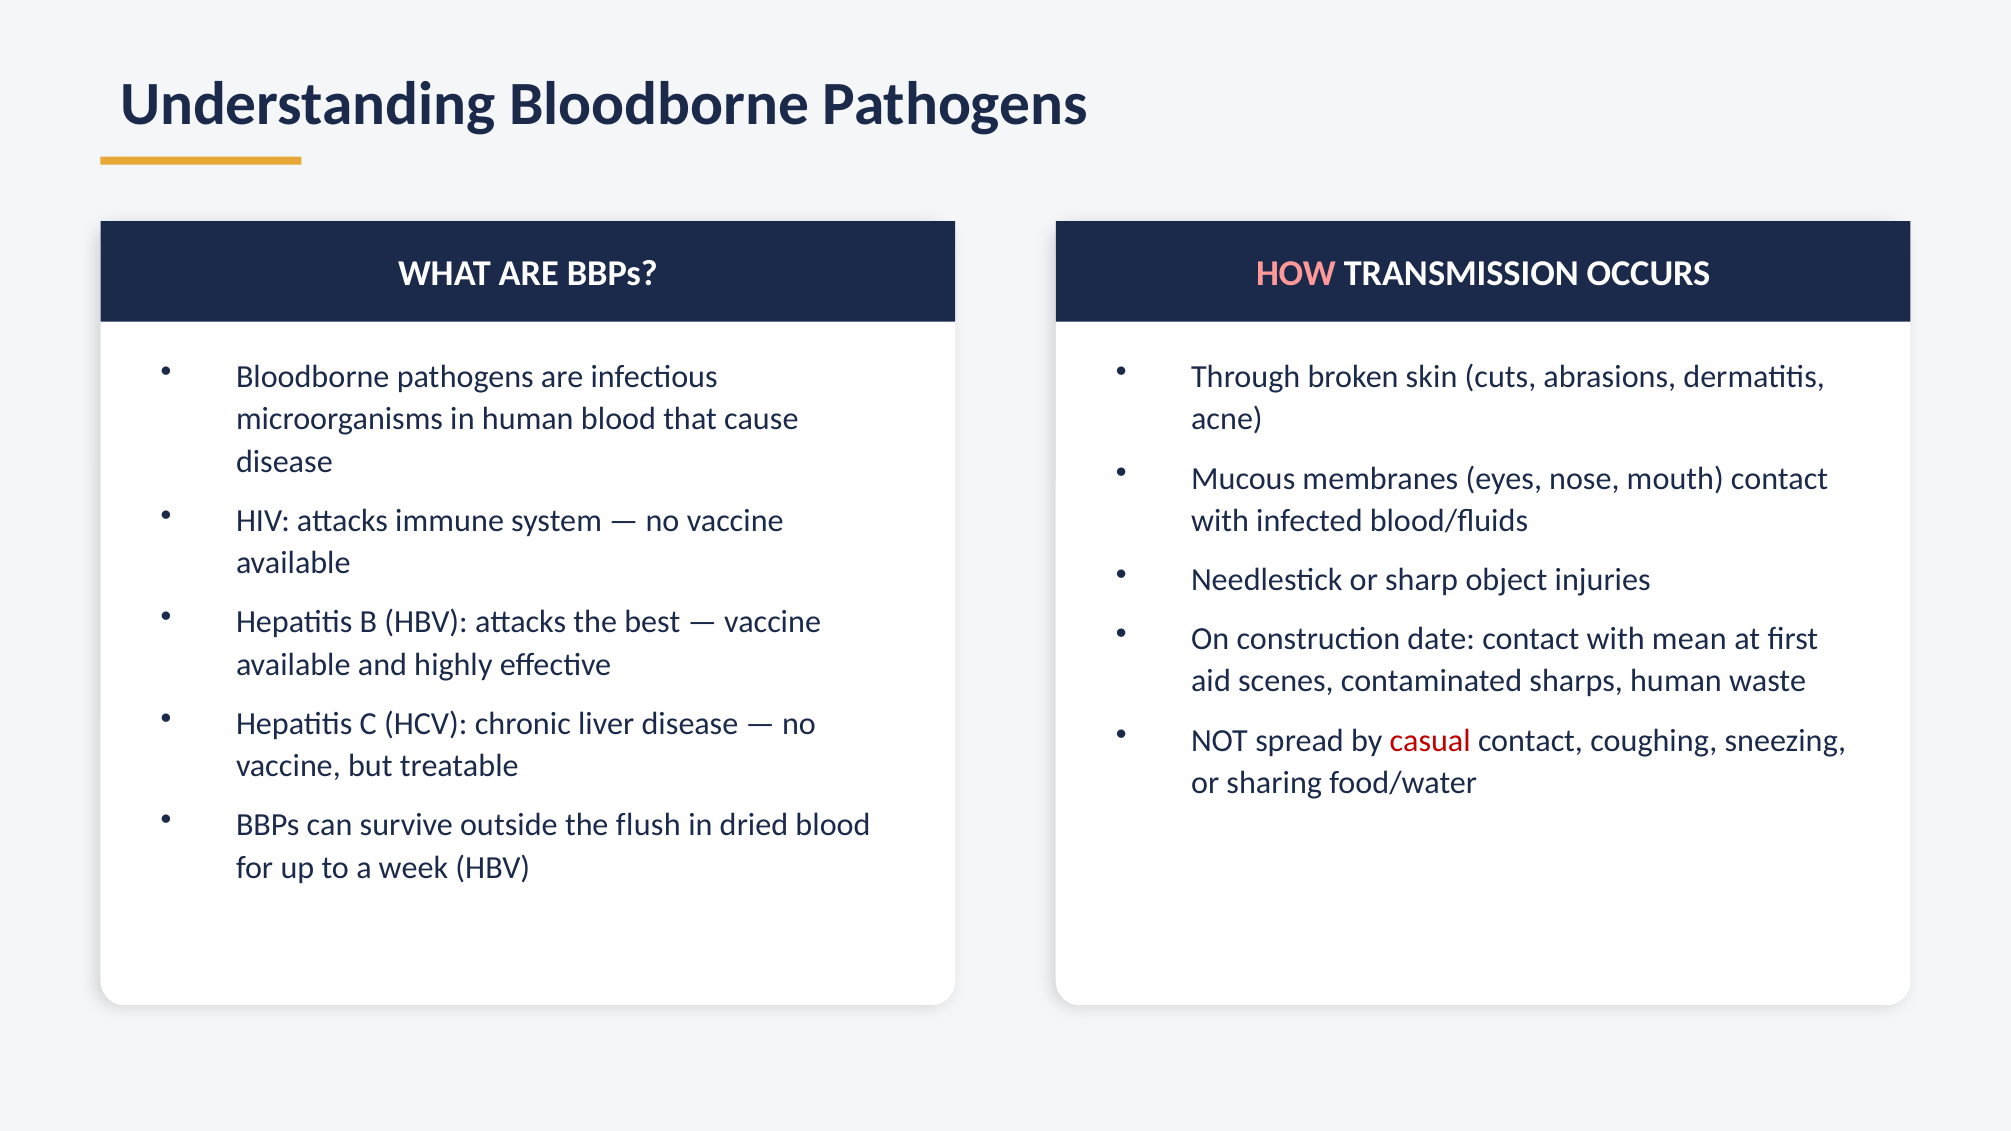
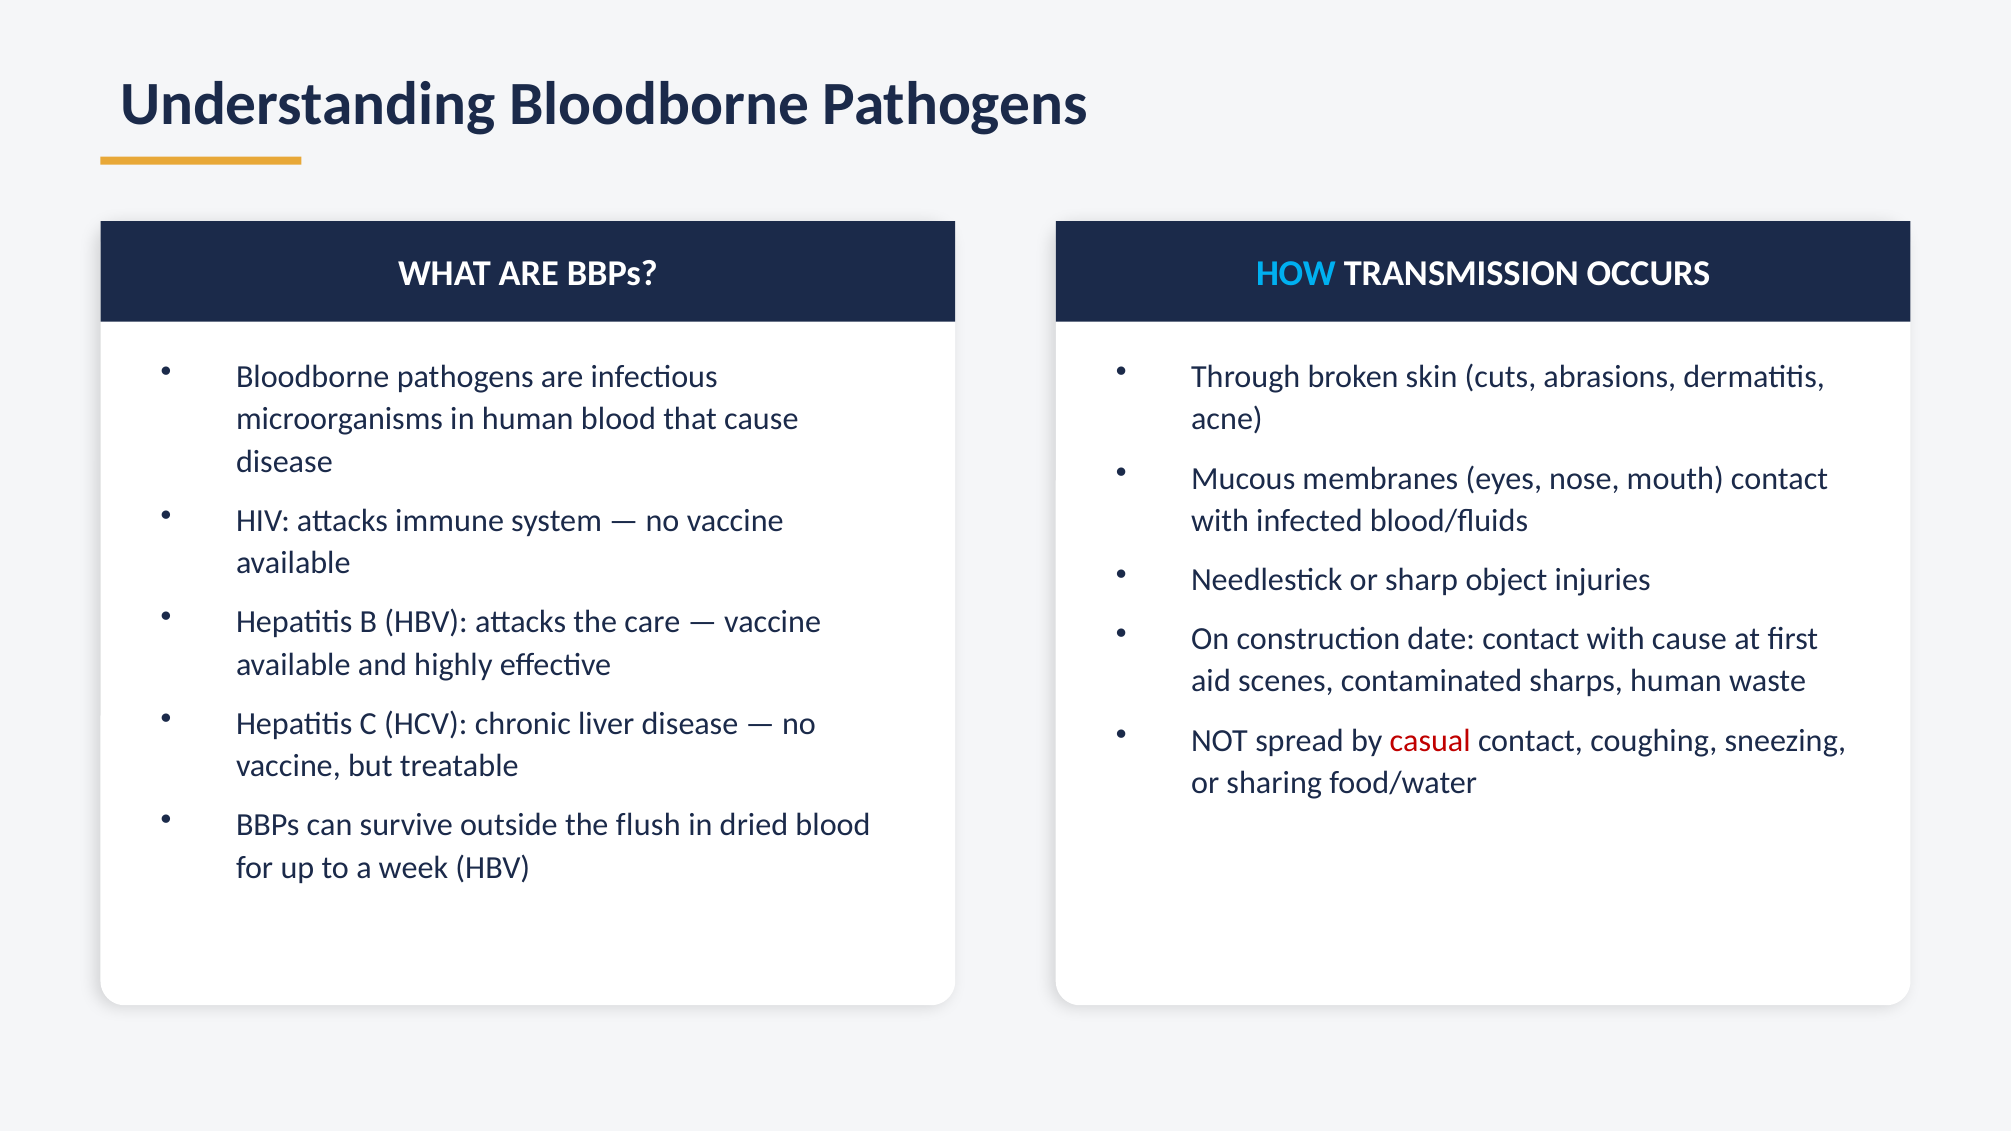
HOW colour: pink -> light blue
best: best -> care
with mean: mean -> cause
